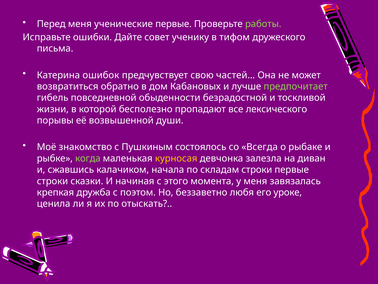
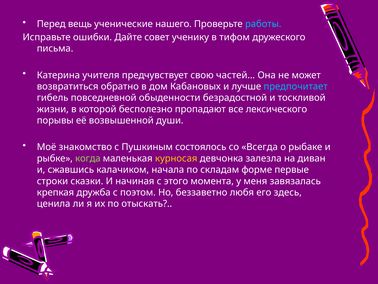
Перед меня: меня -> вещь
ученические первые: первые -> нашего
работы colour: light green -> light blue
ошибок: ошибок -> учителя
предпочитает colour: light green -> light blue
складам строки: строки -> форме
уроке: уроке -> здесь
